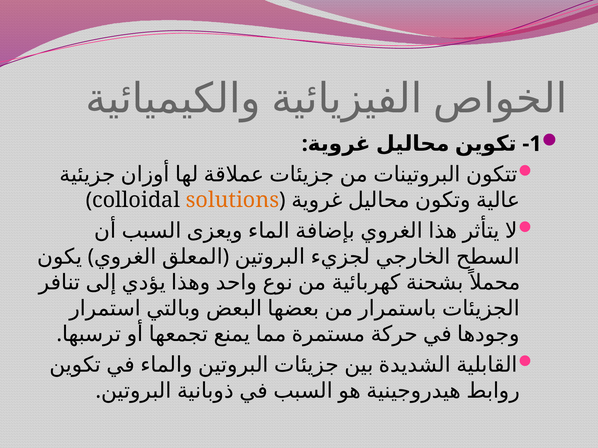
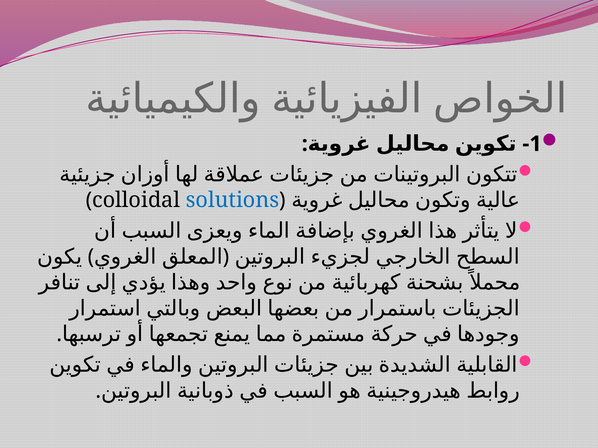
solutions colour: orange -> blue
